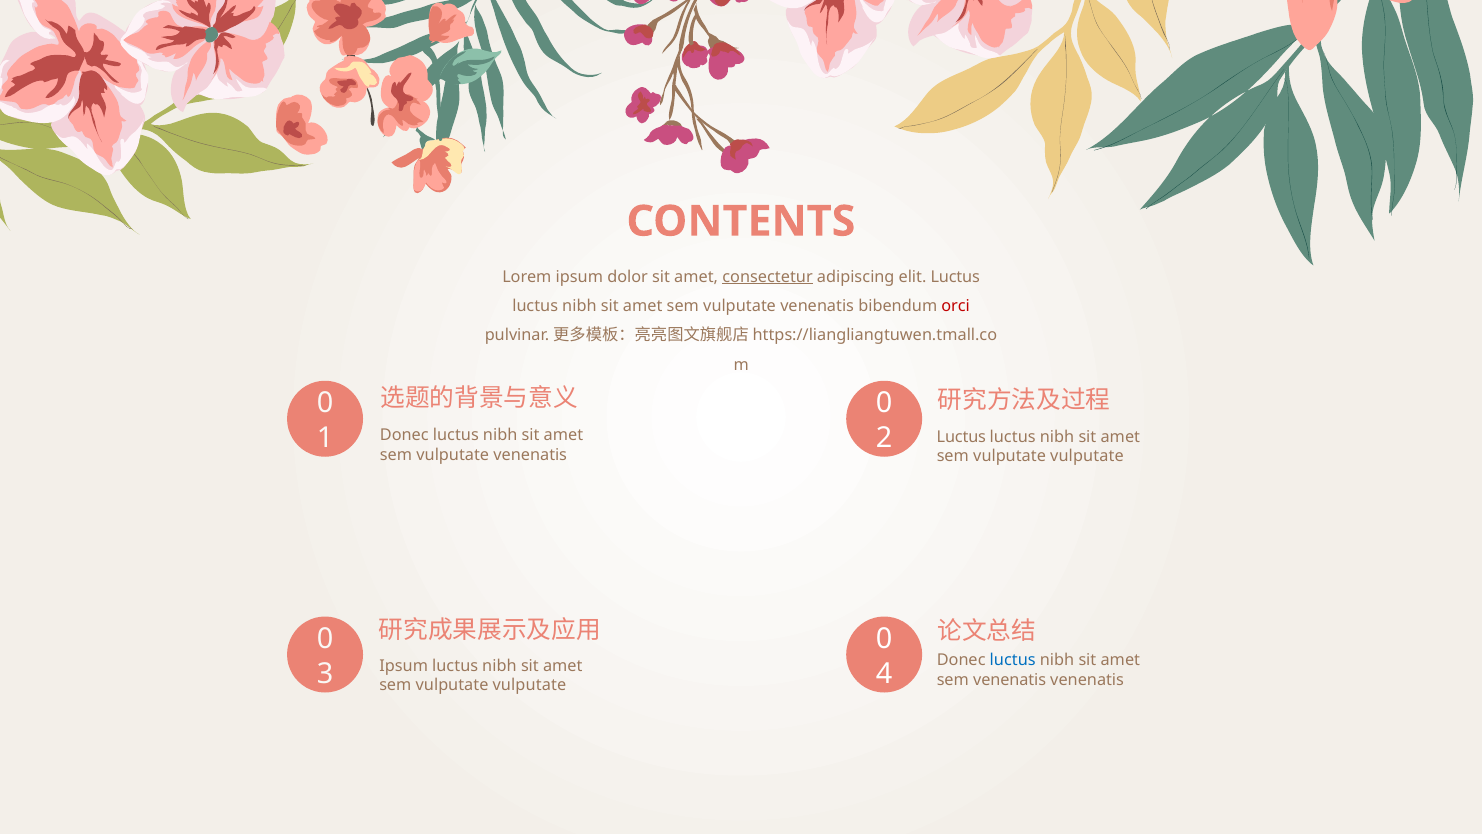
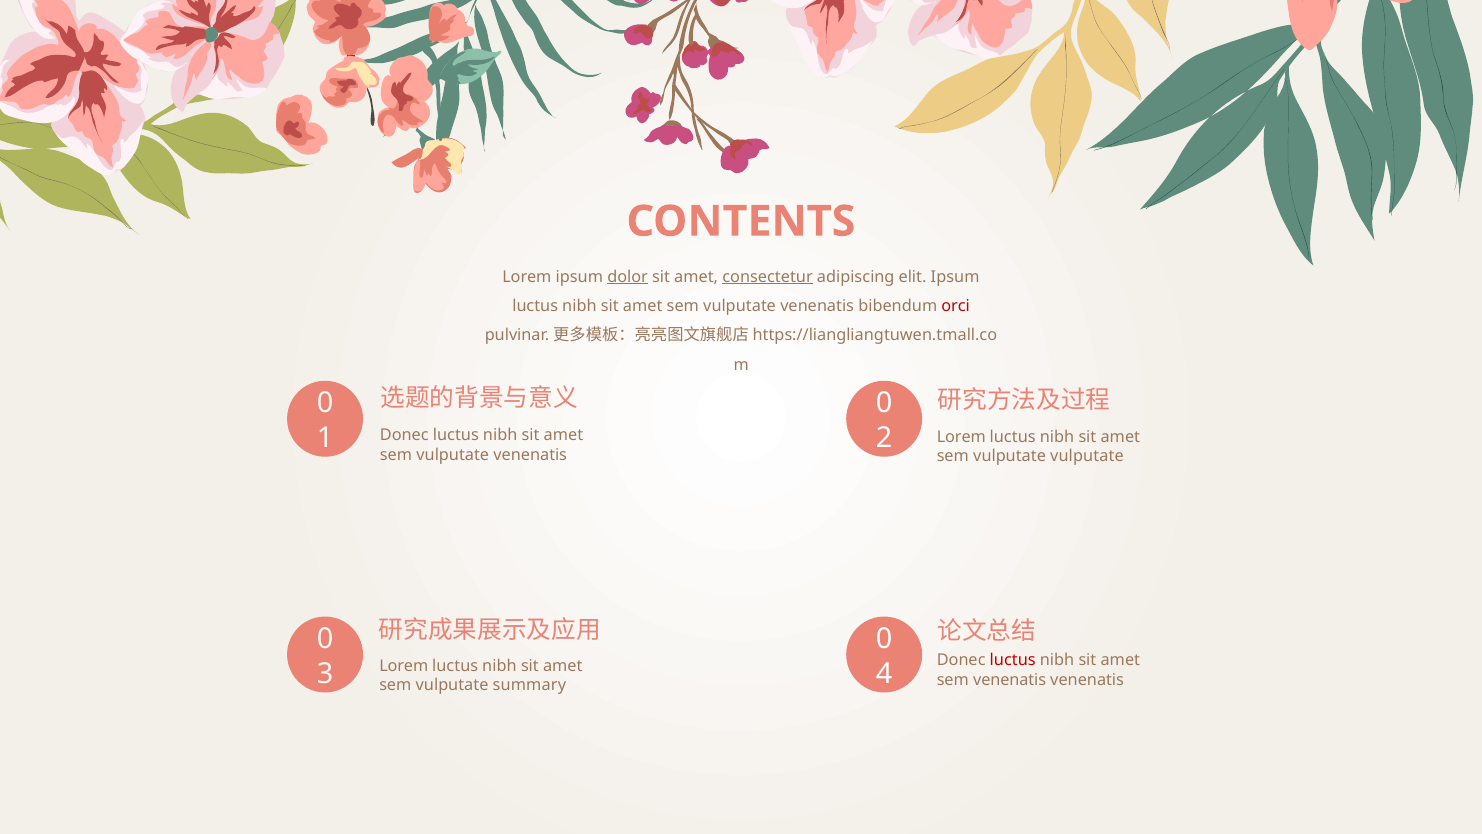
dolor underline: none -> present
elit Luctus: Luctus -> Ipsum
Luctus at (961, 437): Luctus -> Lorem
luctus at (1013, 660) colour: blue -> red
Ipsum at (404, 665): Ipsum -> Lorem
vulputate at (529, 685): vulputate -> summary
